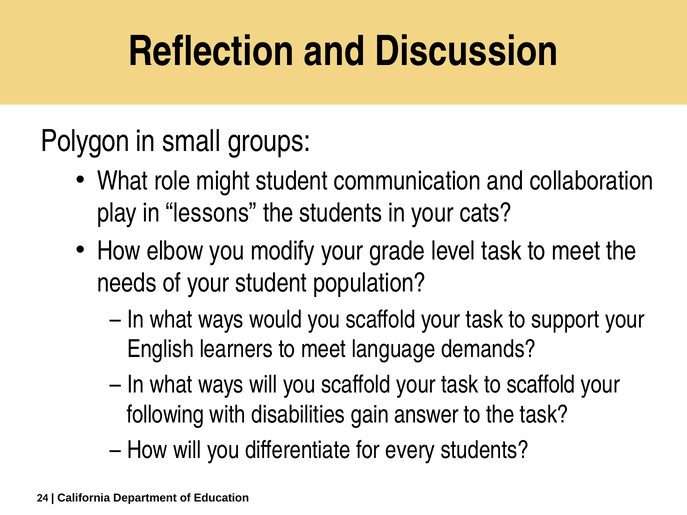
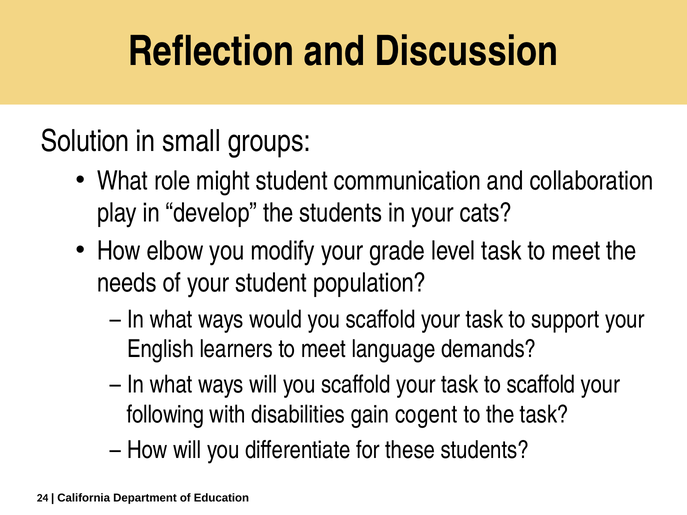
Polygon: Polygon -> Solution
lessons: lessons -> develop
answer: answer -> cogent
every: every -> these
